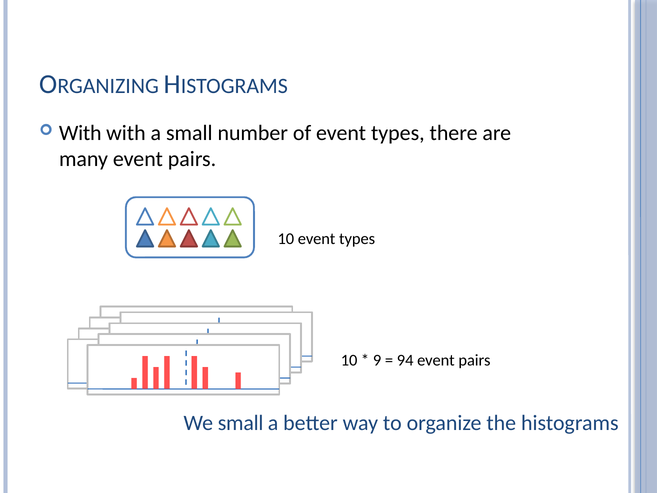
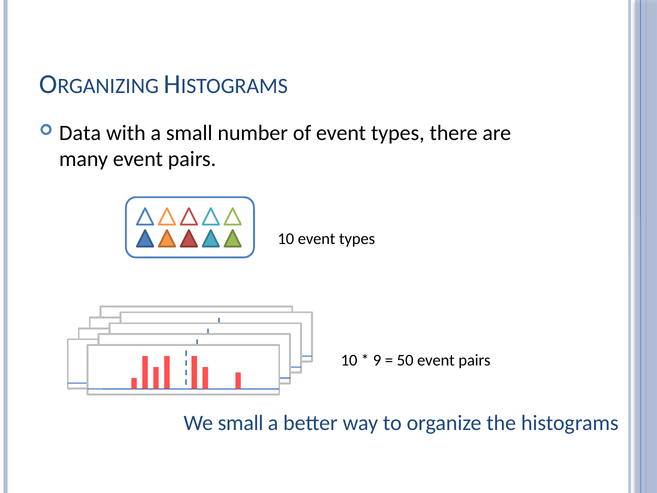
With at (80, 133): With -> Data
94: 94 -> 50
